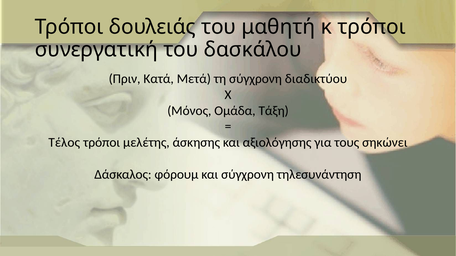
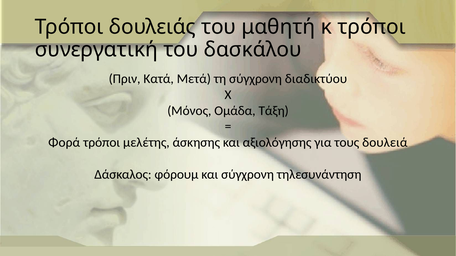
Τέλος: Τέλος -> Φορά
σηκώνει: σηκώνει -> δουλειά
